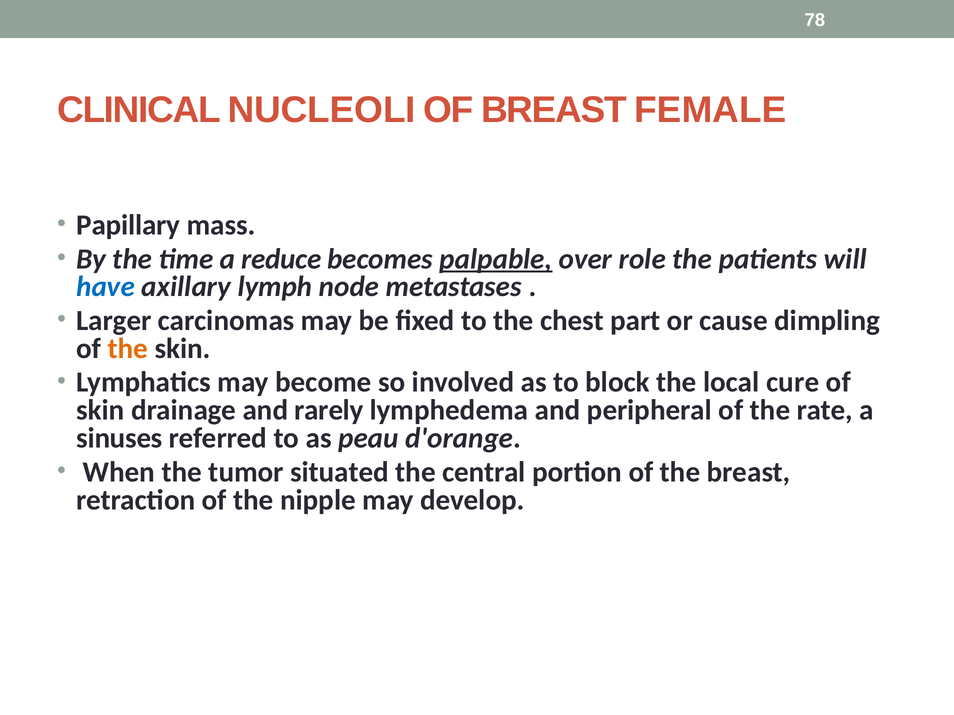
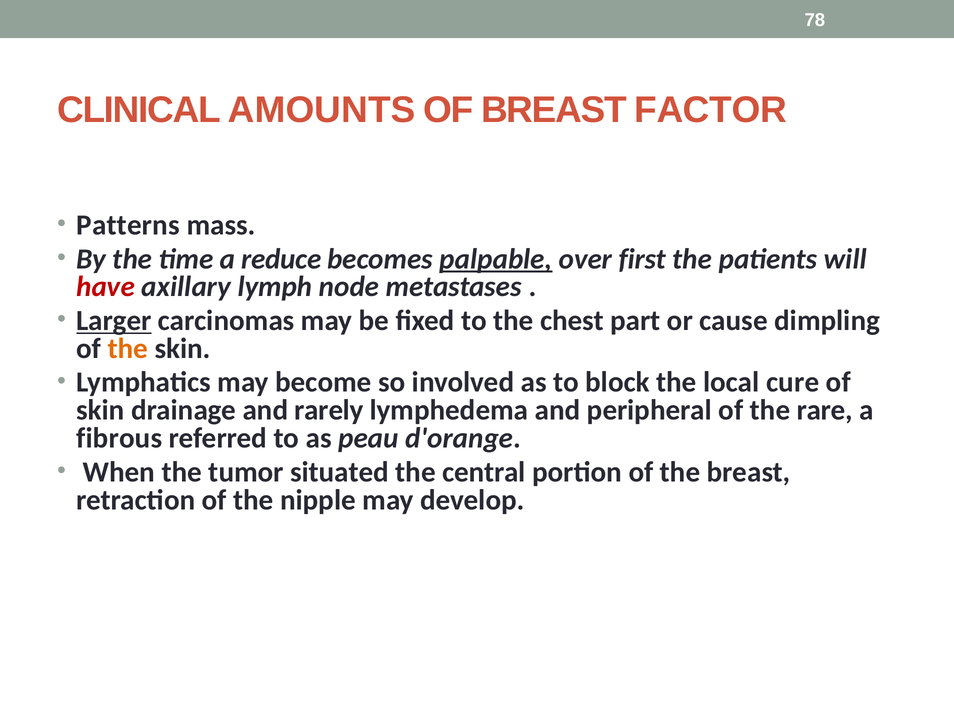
NUCLEOLI: NUCLEOLI -> AMOUNTS
FEMALE: FEMALE -> FACTOR
Papillary: Papillary -> Patterns
role: role -> first
have colour: blue -> red
Larger underline: none -> present
rate: rate -> rare
sinuses: sinuses -> fibrous
